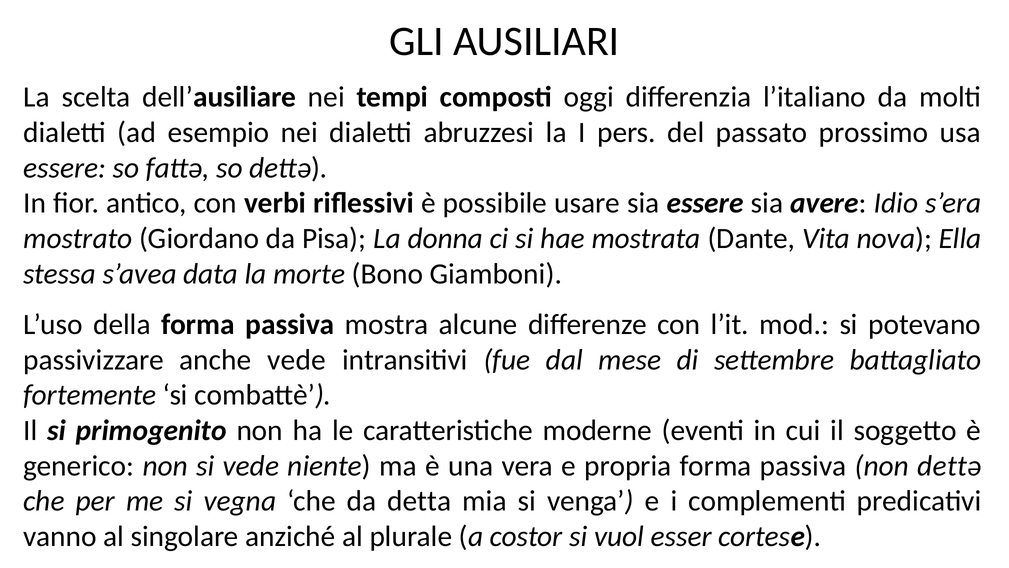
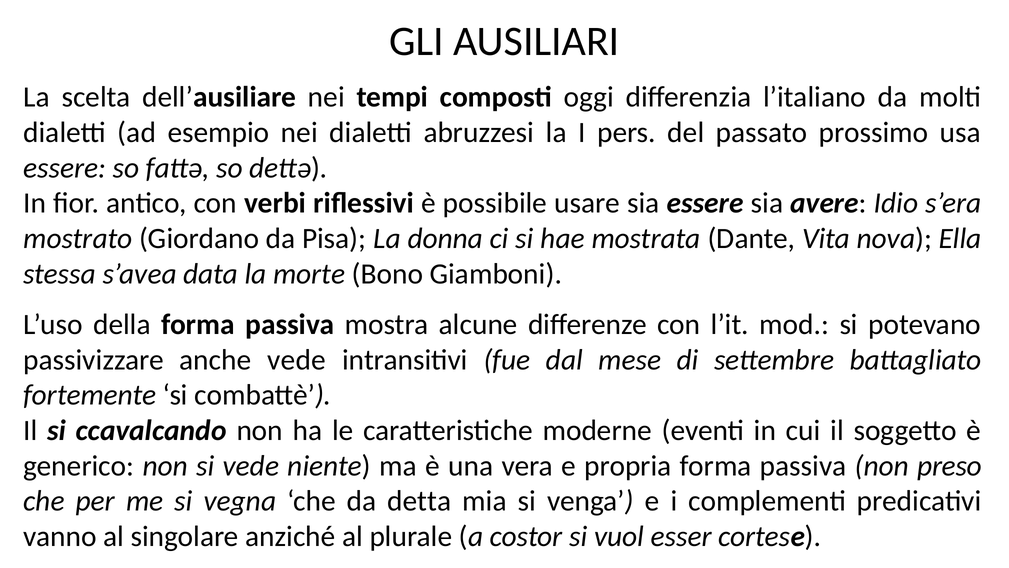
primogenito: primogenito -> ccavalcando
non dettə: dettə -> preso
